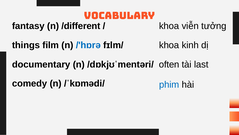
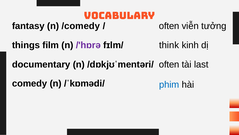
/different: /different -> /comedy
khoa at (169, 26): khoa -> often
/'hɒrə colour: blue -> purple
fɪlm/ khoa: khoa -> think
